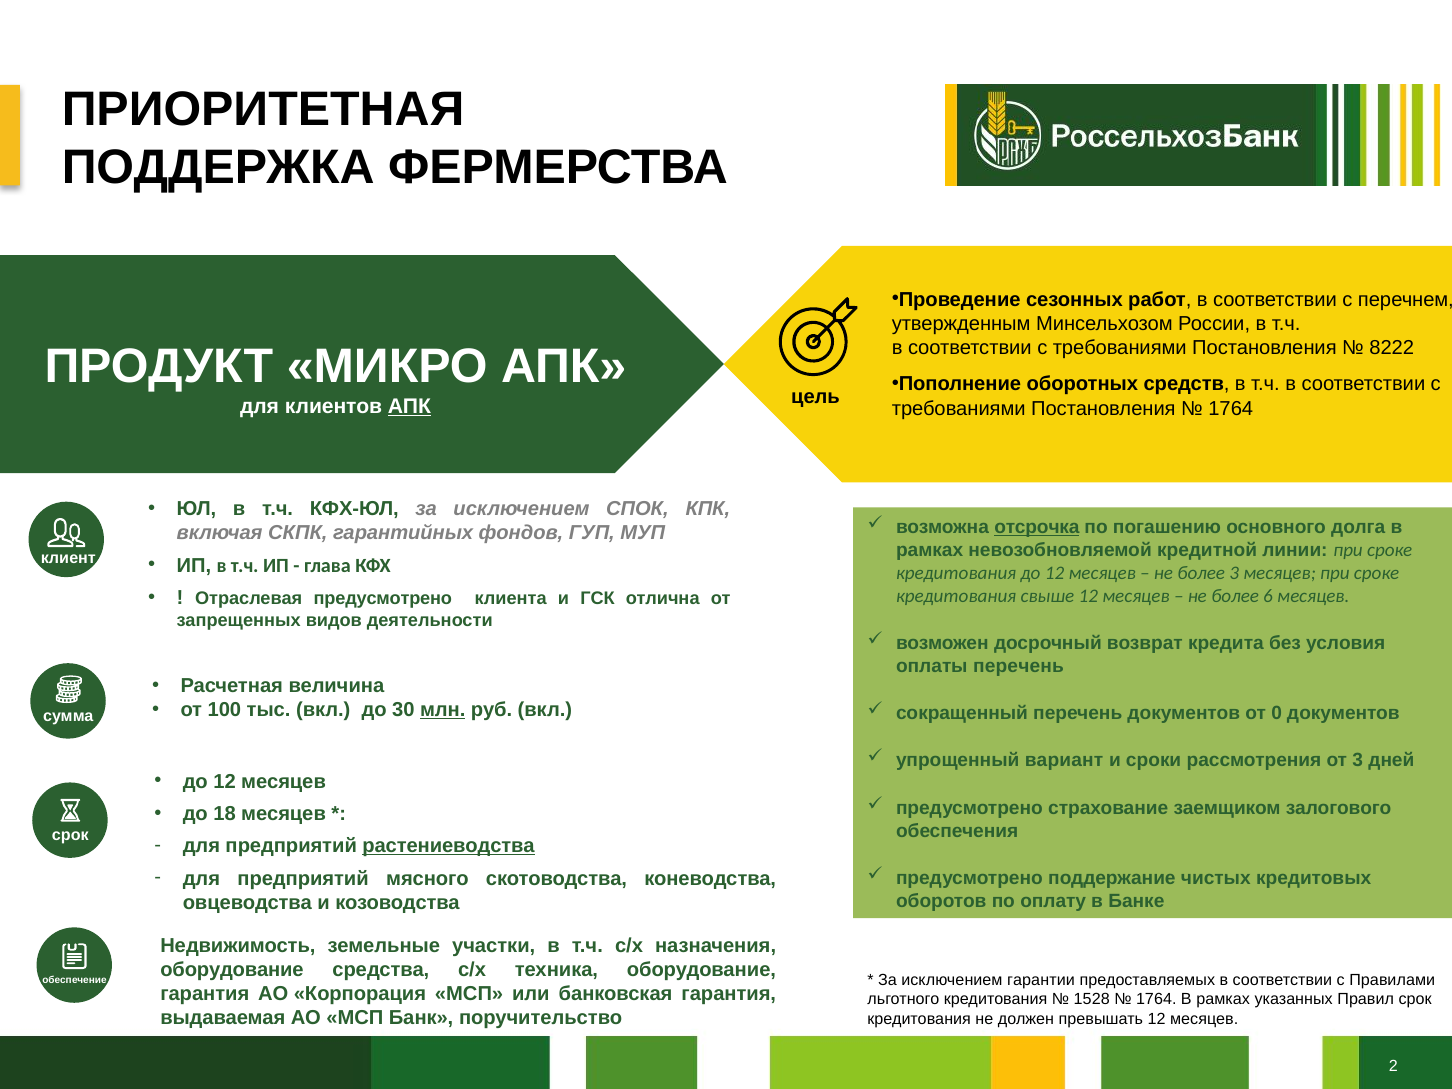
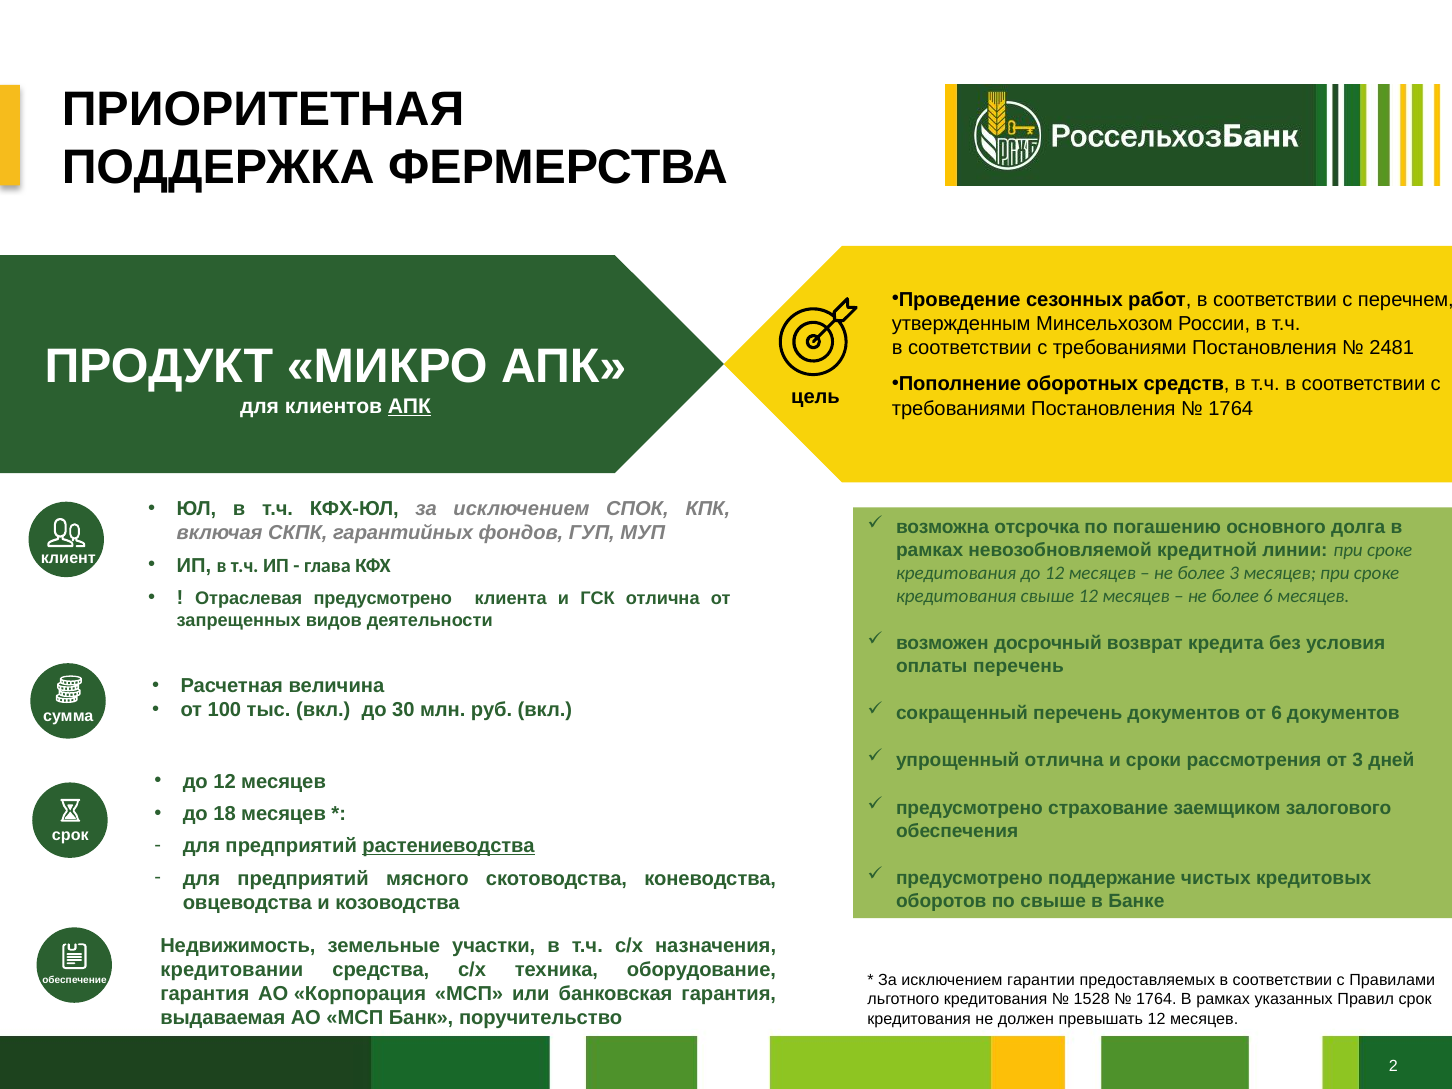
8222: 8222 -> 2481
отсрочка underline: present -> none
млн underline: present -> none
от 0: 0 -> 6
упрощенный вариант: вариант -> отлична
по оплату: оплату -> свыше
оборудование at (232, 970): оборудование -> кредитовании
